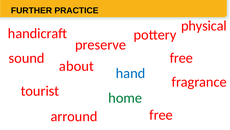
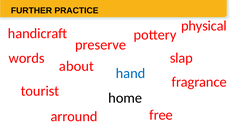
free at (181, 58): free -> slap
sound: sound -> words
home colour: green -> black
